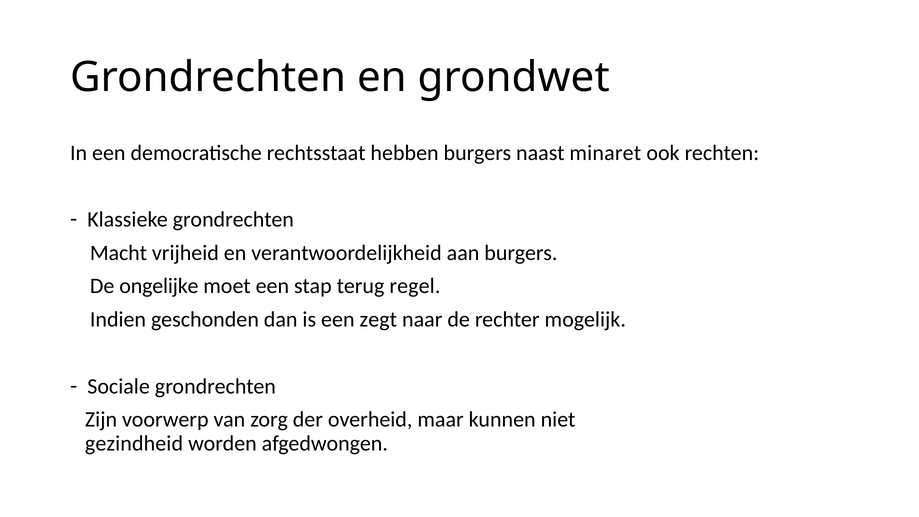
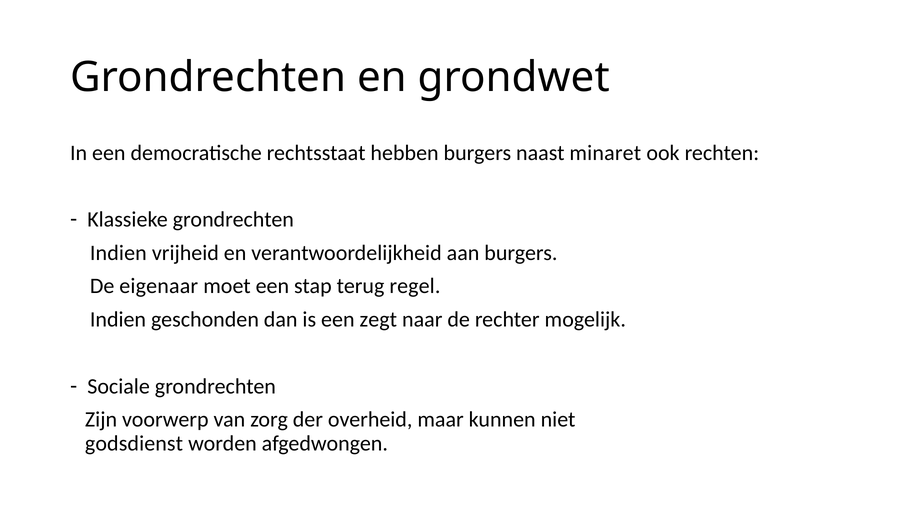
Macht at (118, 253): Macht -> Indien
ongelijke: ongelijke -> eigenaar
gezindheid: gezindheid -> godsdienst
